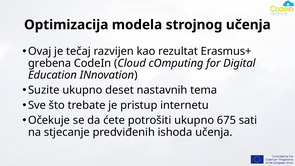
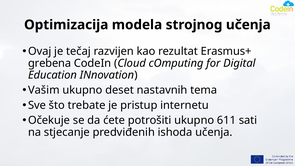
Suzite: Suzite -> Vašim
675: 675 -> 611
